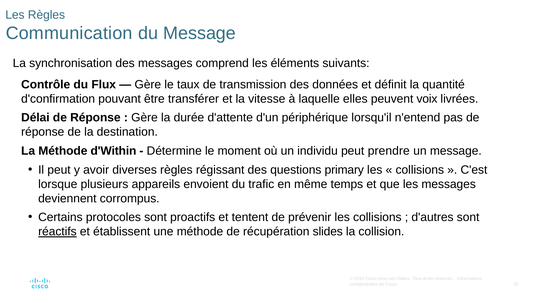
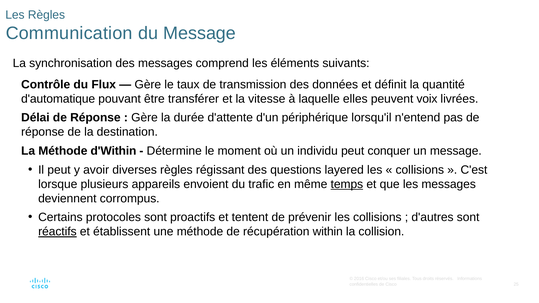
d'confirmation: d'confirmation -> d'automatique
prendre: prendre -> conquer
primary: primary -> layered
temps underline: none -> present
slides: slides -> within
